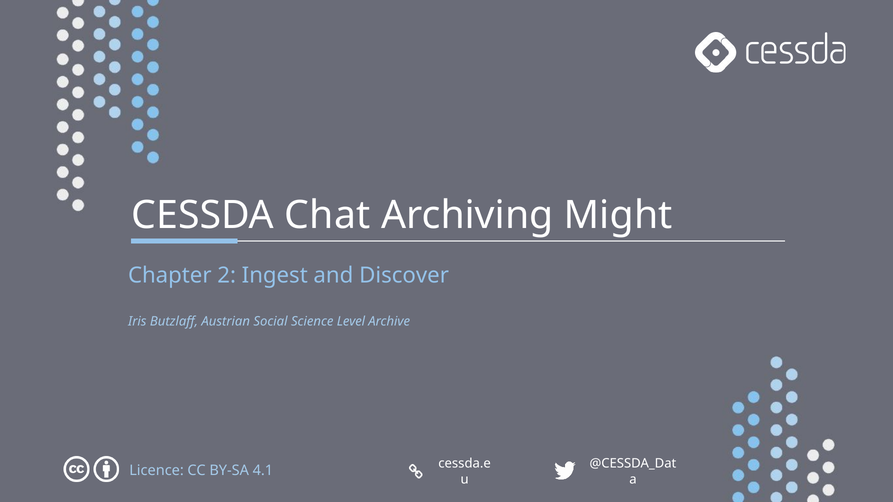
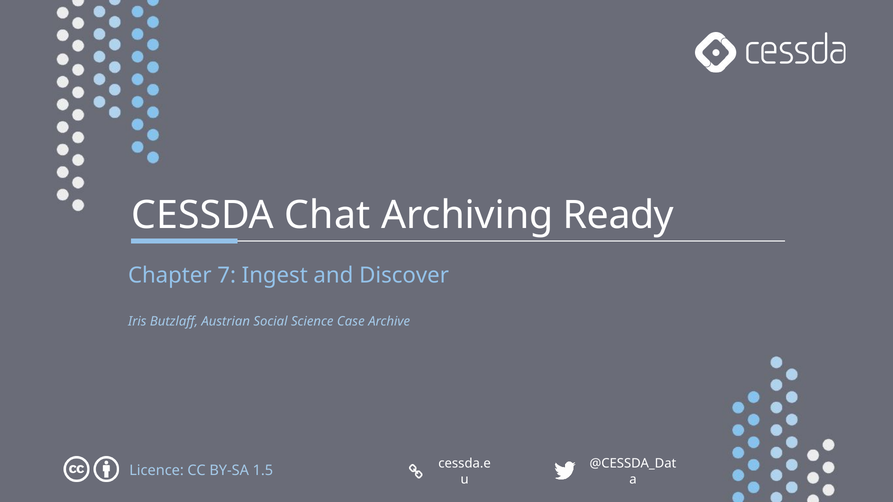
Might: Might -> Ready
2: 2 -> 7
Level: Level -> Case
4.1: 4.1 -> 1.5
